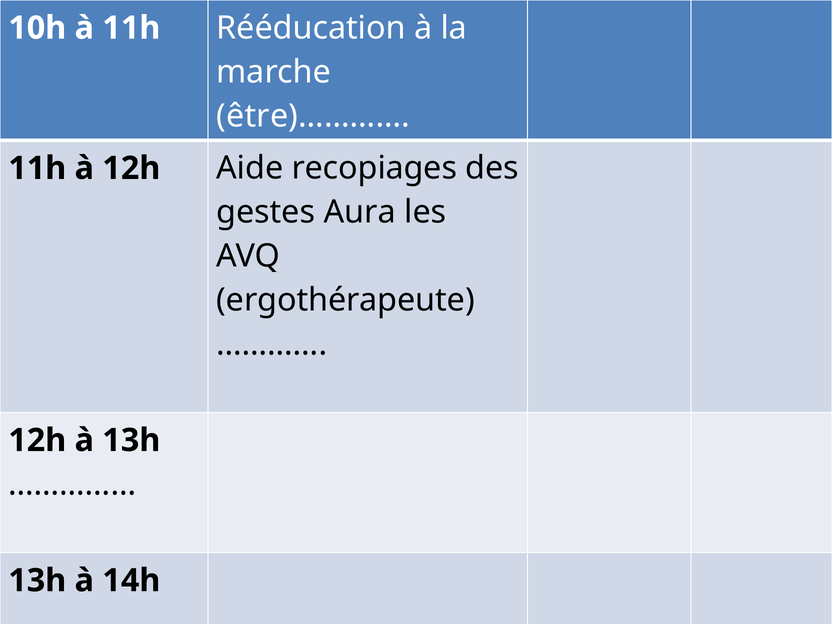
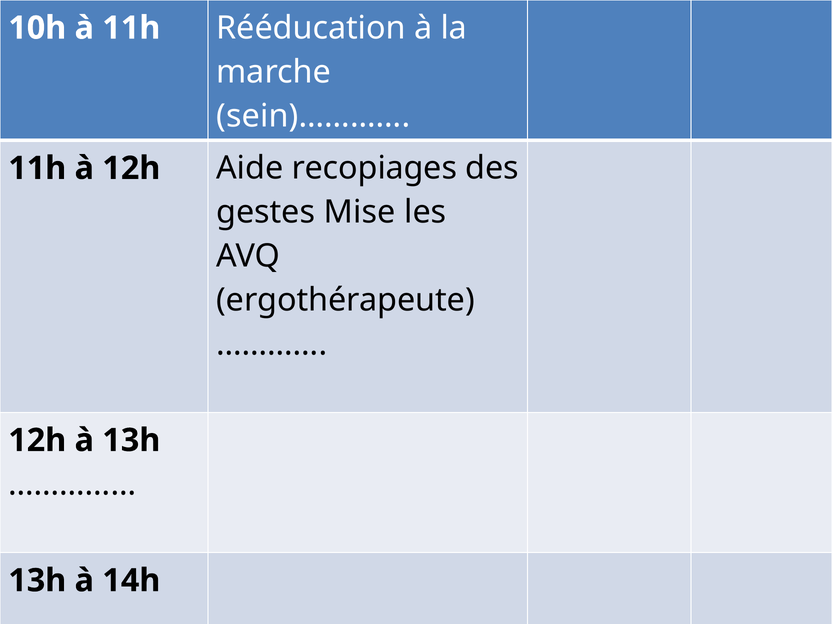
être)…………: être)………… -> sein)…………
Aura: Aura -> Mise
